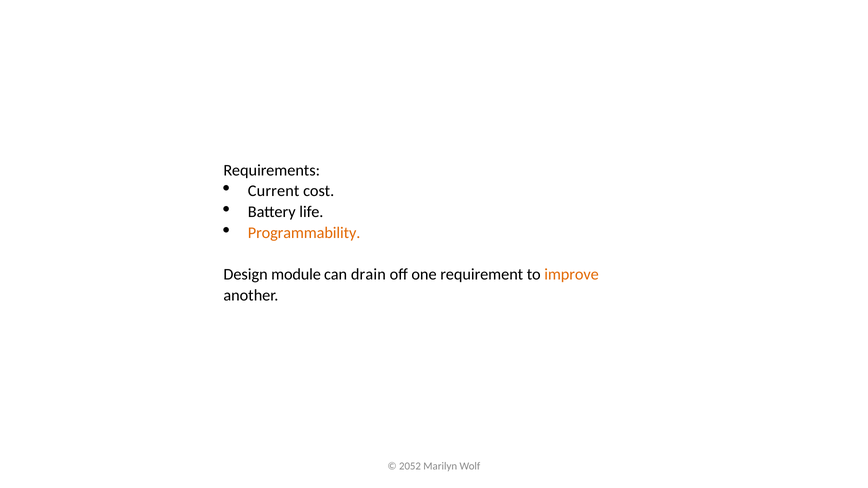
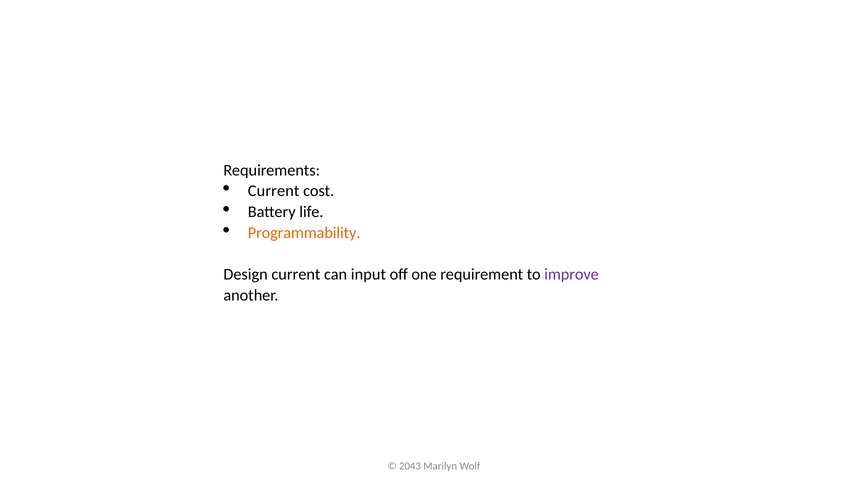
Design module: module -> current
drain: drain -> input
improve colour: orange -> purple
2052: 2052 -> 2043
